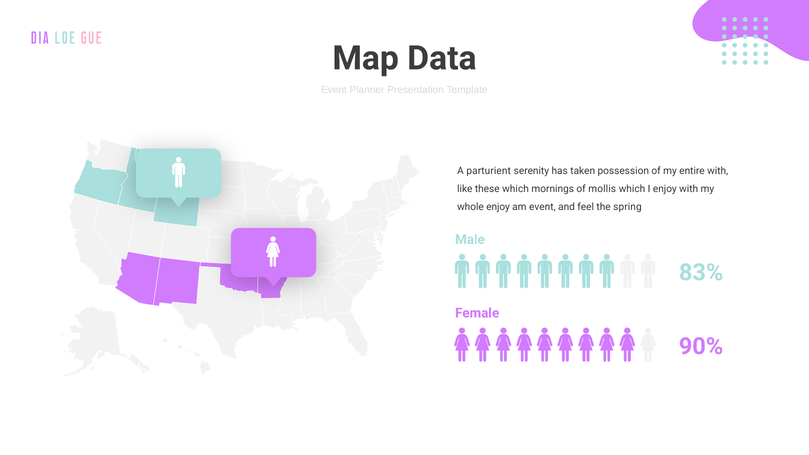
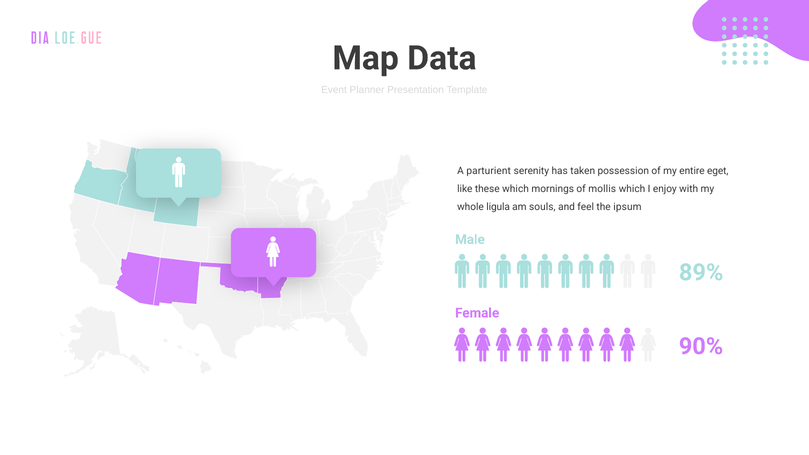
entire with: with -> eget
whole enjoy: enjoy -> ligula
am event: event -> souls
spring: spring -> ipsum
83%: 83% -> 89%
